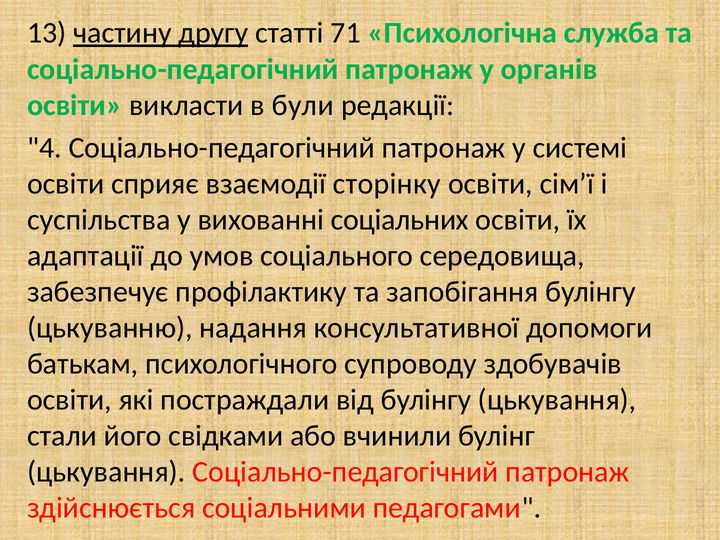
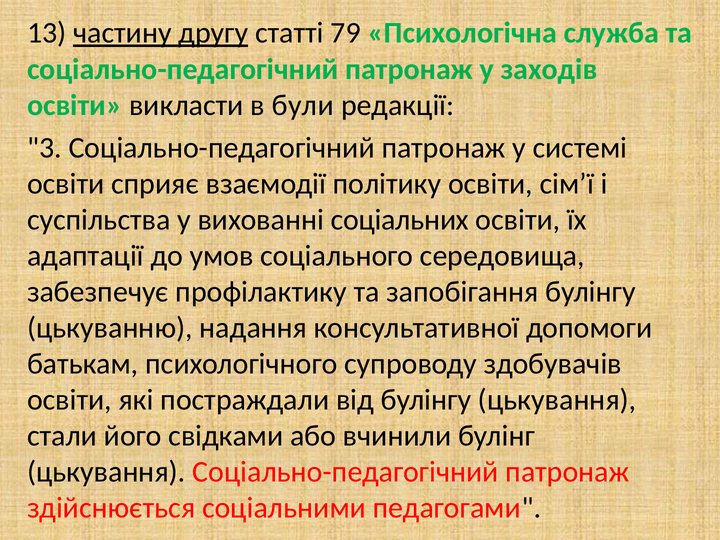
71: 71 -> 79
органів: органів -> заходів
4: 4 -> 3
сторінку: сторінку -> політику
